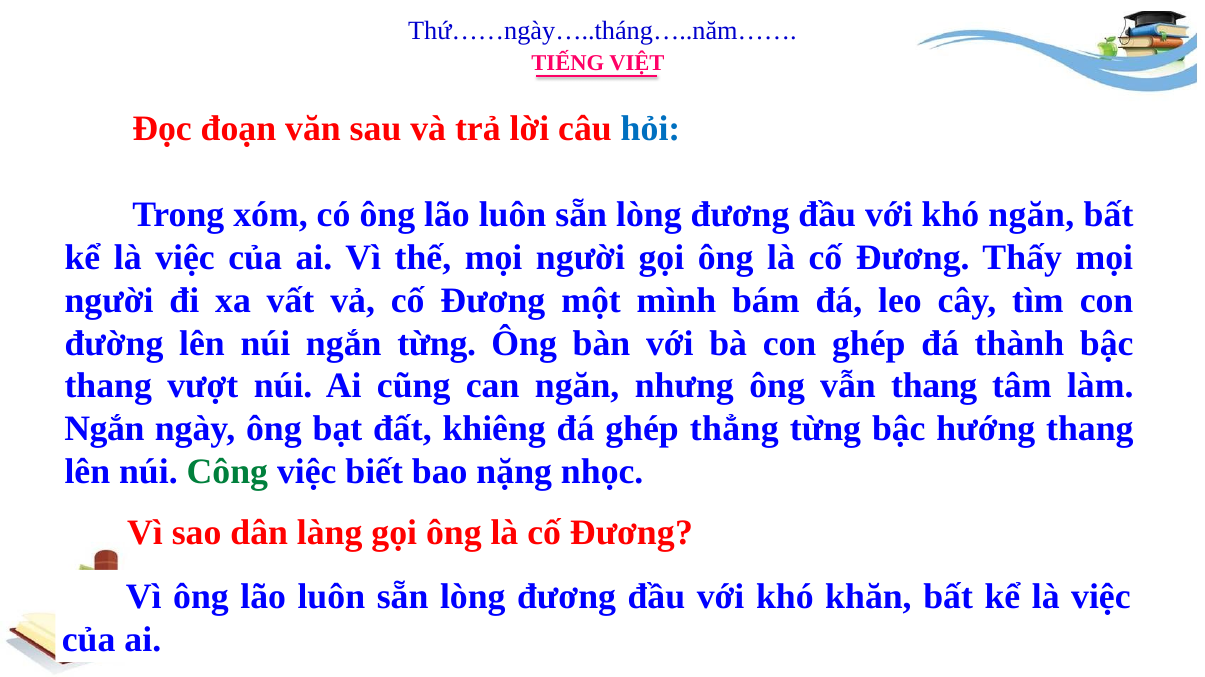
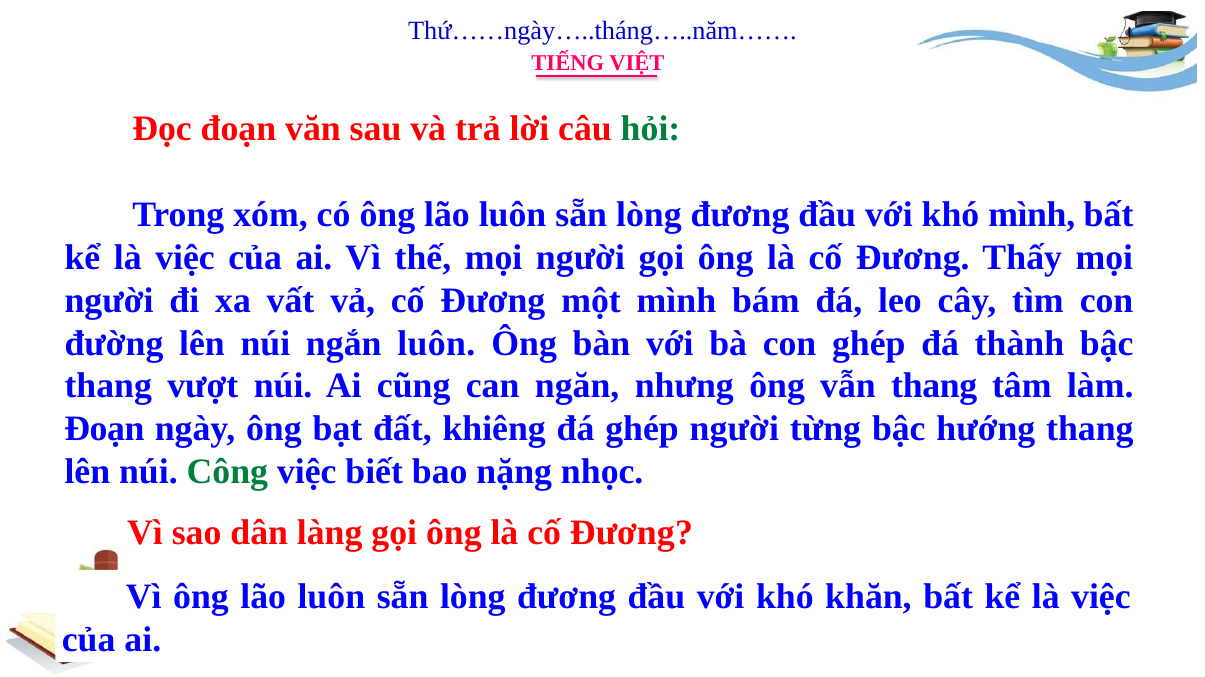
hỏi colour: blue -> green
khó ngăn: ngăn -> mình
ngắn từng: từng -> luôn
Ngắn at (104, 429): Ngắn -> Đoạn
ghép thẳng: thẳng -> người
